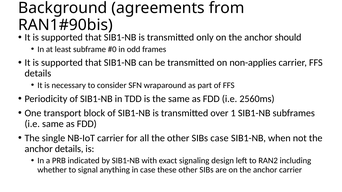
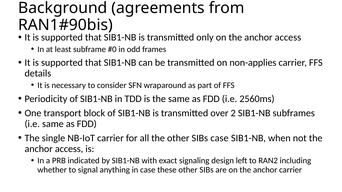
on the anchor should: should -> access
1: 1 -> 2
details at (69, 149): details -> access
